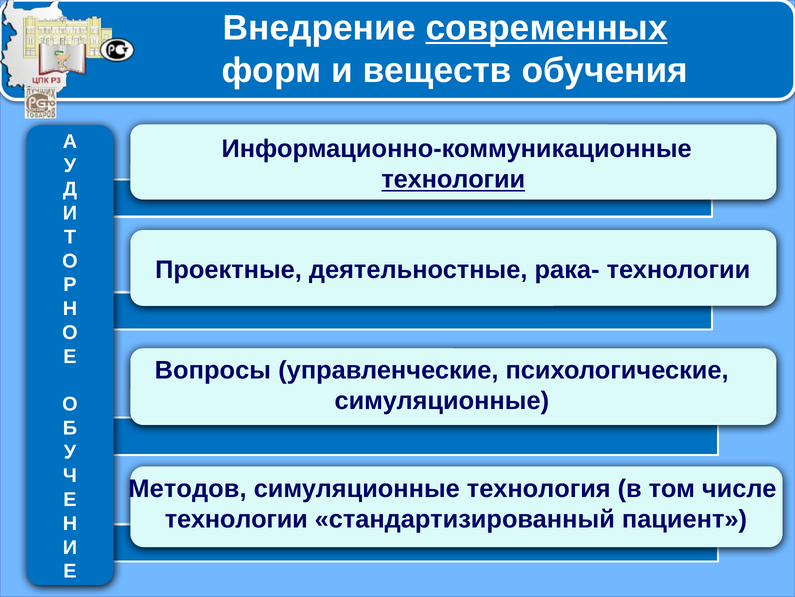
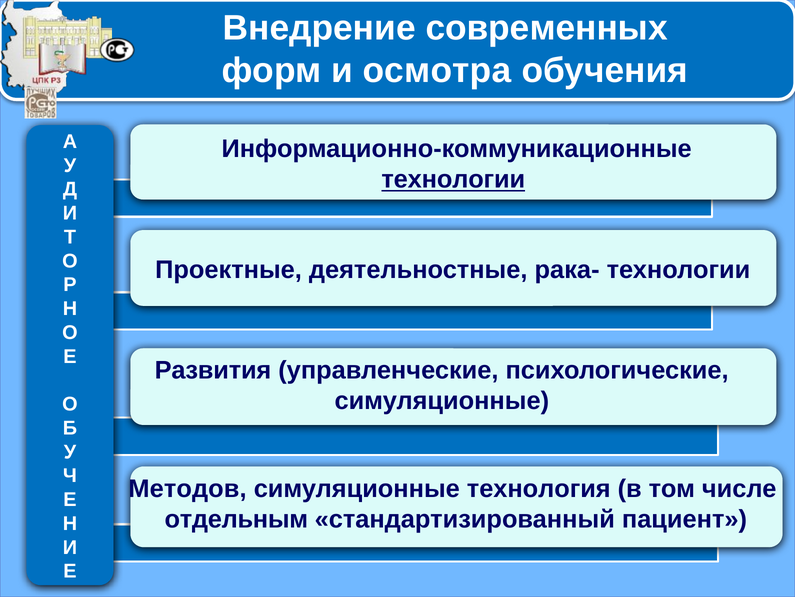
современных underline: present -> none
веществ: веществ -> осмотра
Вопросы: Вопросы -> Развития
технологии at (236, 519): технологии -> отдельным
